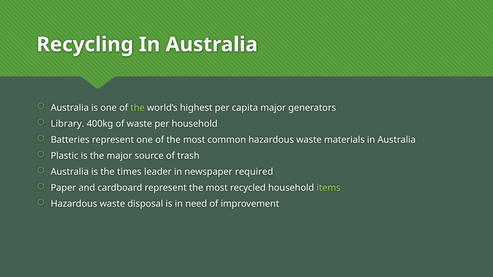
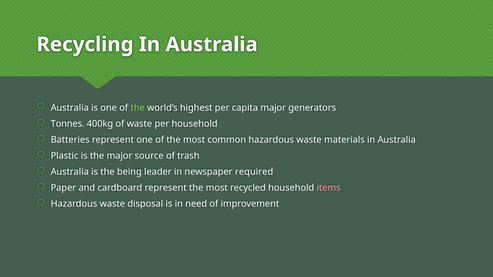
Library: Library -> Tonnes
times: times -> being
items colour: light green -> pink
